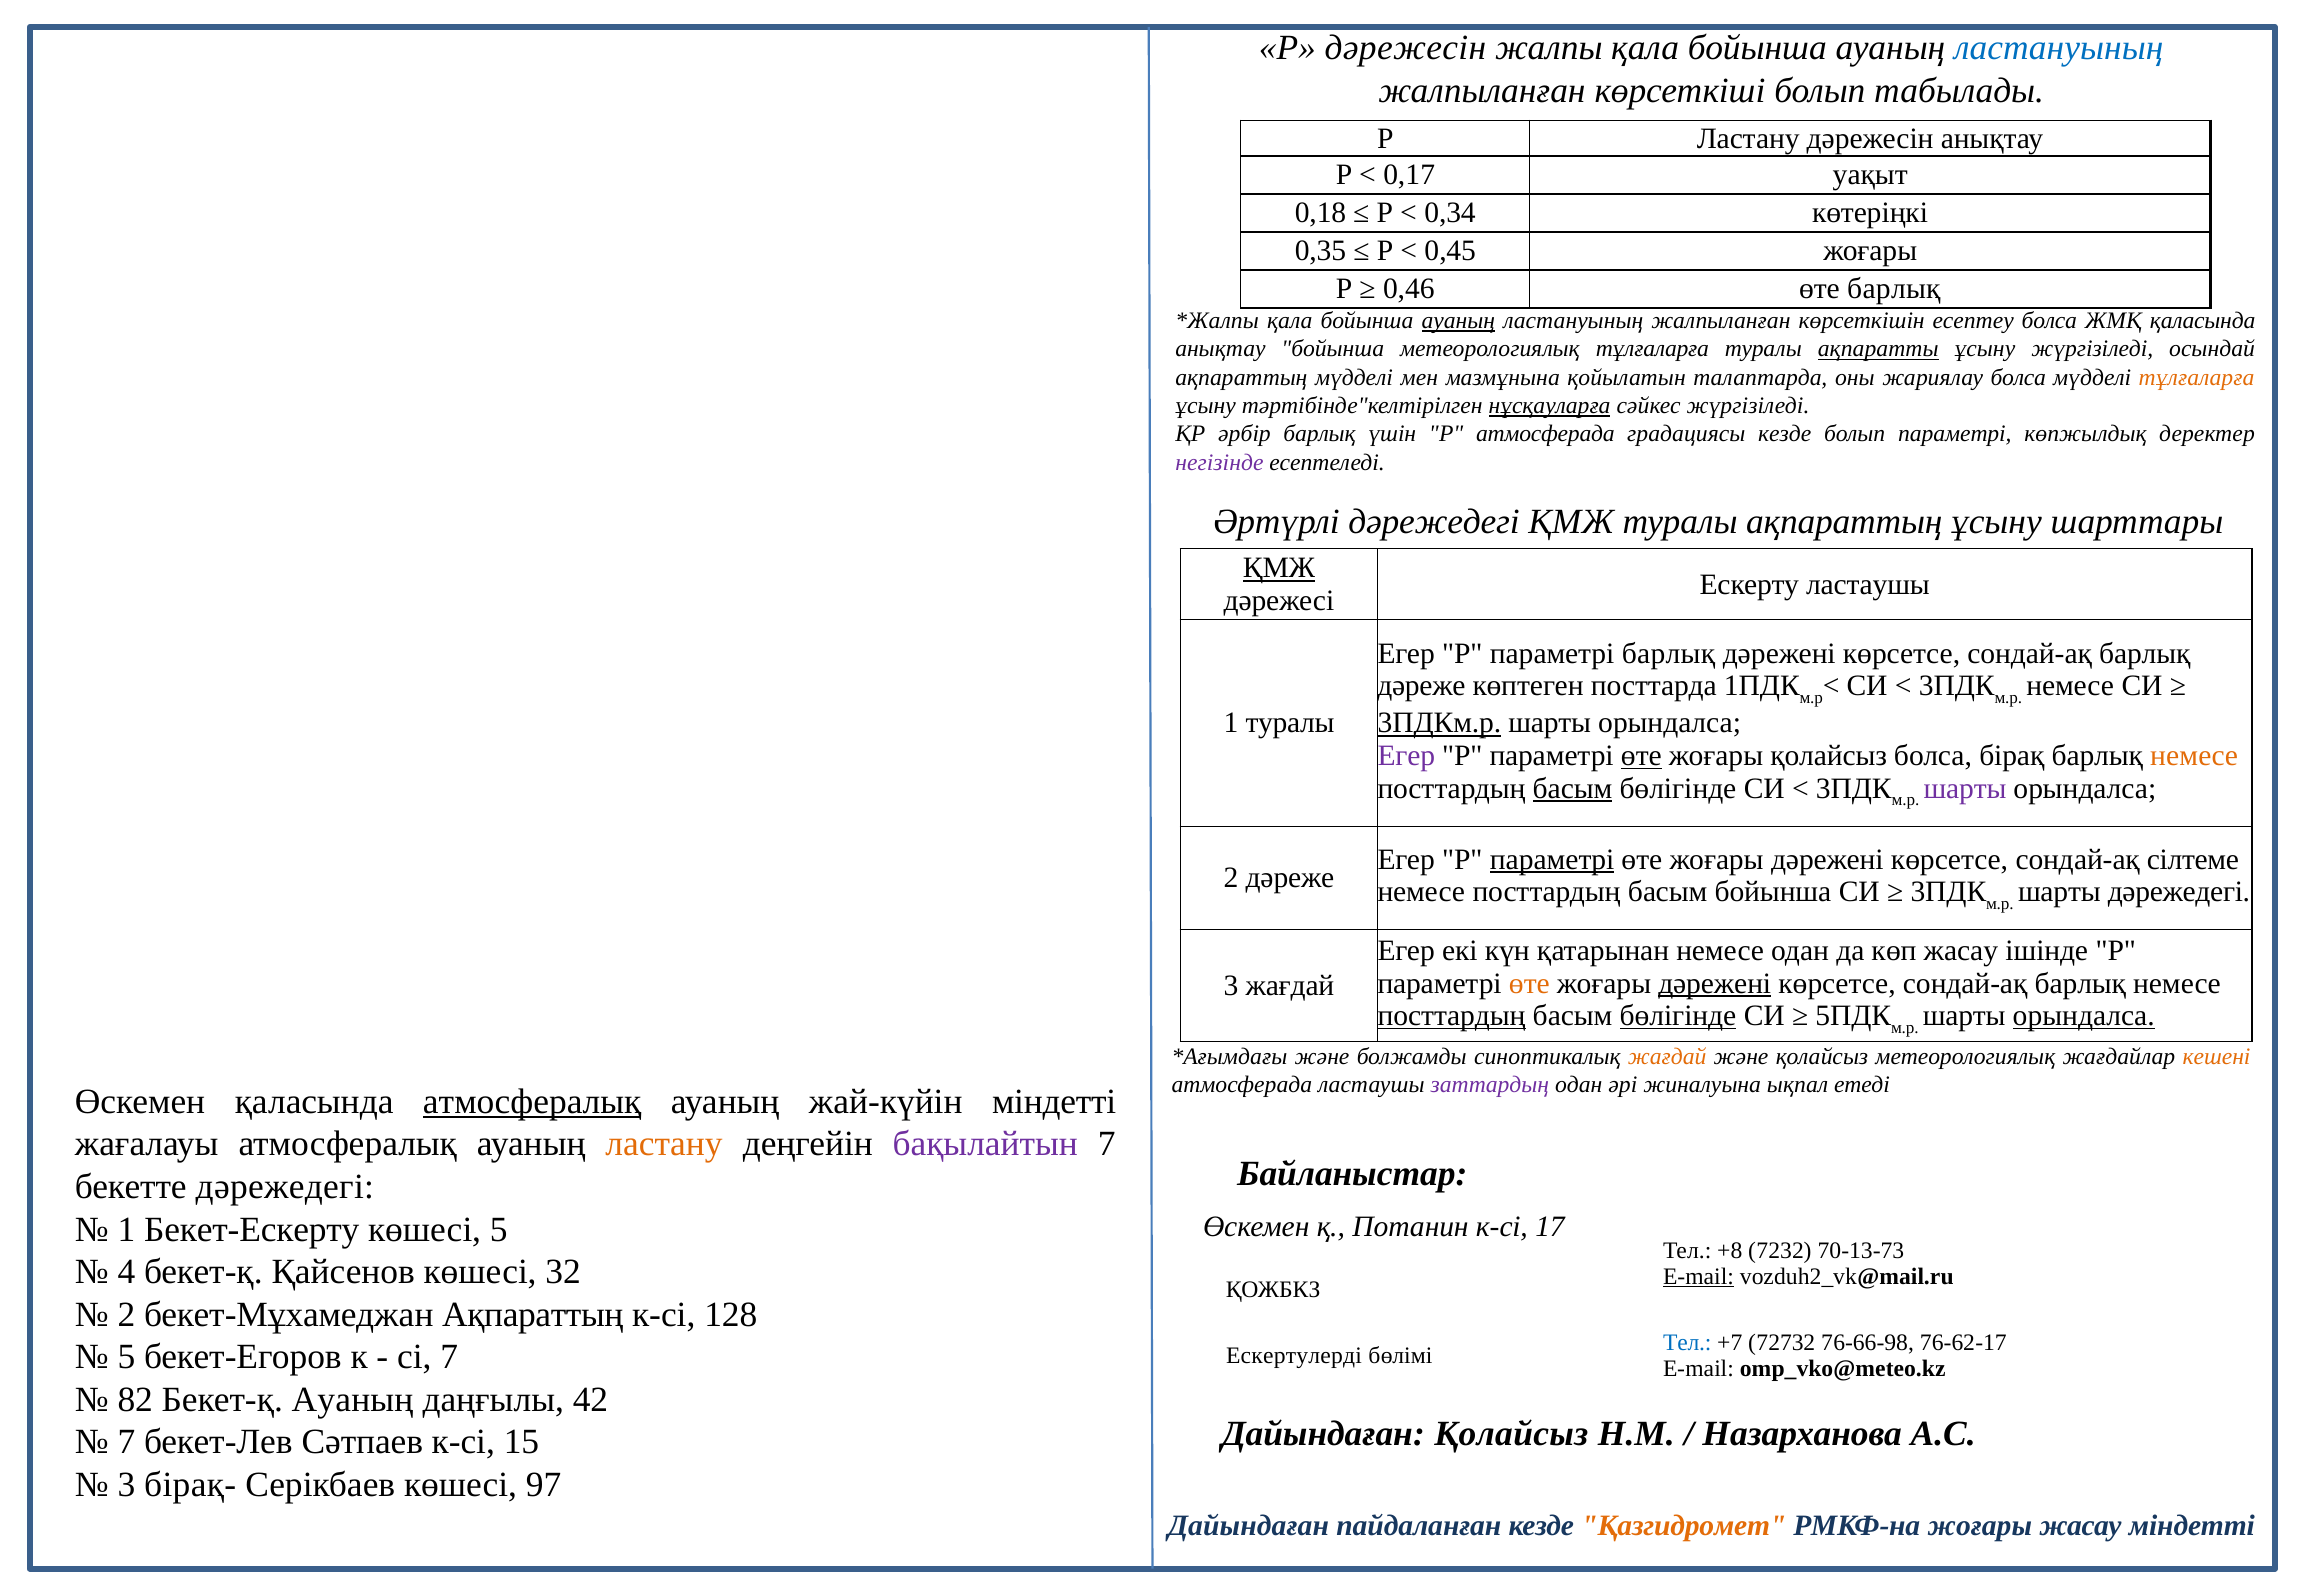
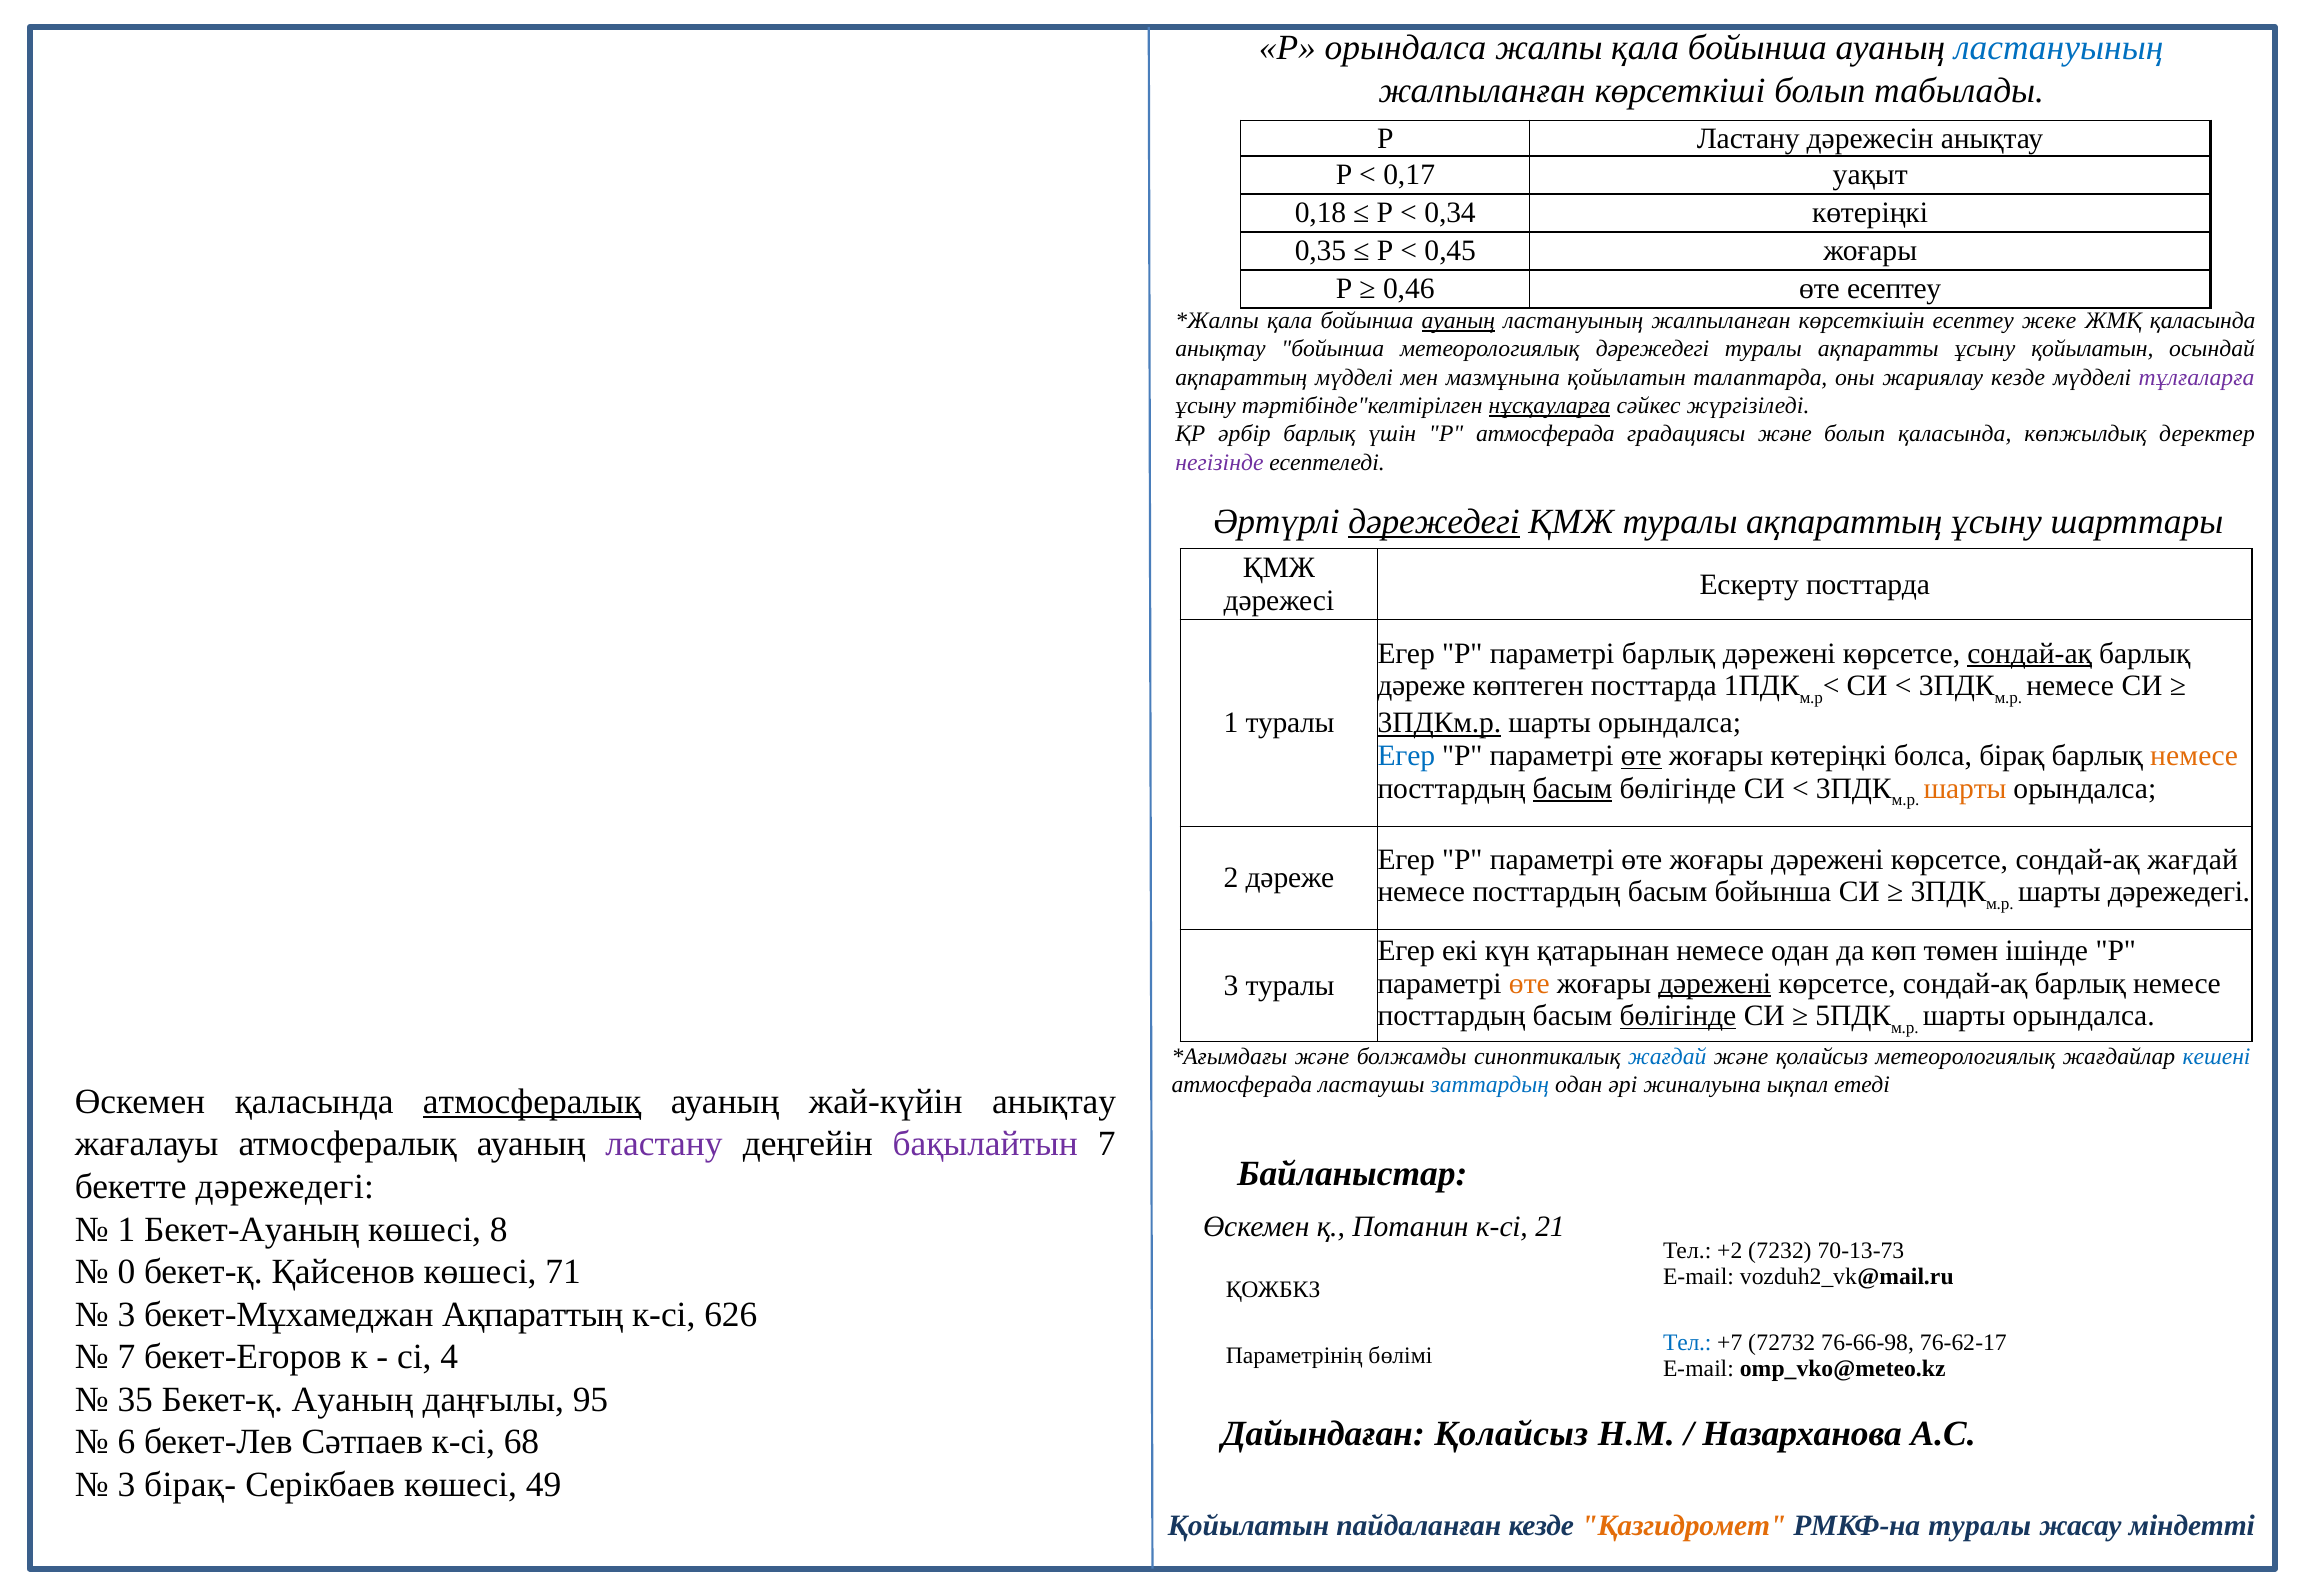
Р дәрежесін: дәрежесін -> орындалса
өте барлық: барлық -> есептеу
есептеу болса: болса -> жеке
метеорологиялық тұлғаларға: тұлғаларға -> дәрежедегі
ақпаратты underline: present -> none
ұсыну жүргізіледі: жүргізіледі -> қойылатын
жариялау болса: болса -> кезде
тұлғаларға at (2197, 377) colour: orange -> purple
градациясы кезде: кезде -> және
болып параметрі: параметрі -> қаласында
дәрежедегі at (1434, 522) underline: none -> present
ҚМЖ at (1279, 568) underline: present -> none
Ескерту ластаушы: ластаушы -> посттарда
сондай-ақ at (2030, 653) underline: none -> present
Егер at (1406, 756) colour: purple -> blue
жоғары қолайсыз: қолайсыз -> көтеріңкі
шарты at (1965, 788) colour: purple -> orange
параметрі at (1552, 859) underline: present -> none
сондай-ақ сілтеме: сілтеме -> жағдай
көп жасау: жасау -> төмен
3 жағдай: жағдай -> туралы
посттардың at (1452, 1016) underline: present -> none
орындалса at (2084, 1016) underline: present -> none
жағдай at (1667, 1056) colour: orange -> blue
кешені colour: orange -> blue
заттардың colour: purple -> blue
жай-күйін міндетті: міндетті -> анықтау
ластану at (664, 1144) colour: orange -> purple
17: 17 -> 21
Бекет-Ескерту: Бекет-Ескерту -> Бекет-Ауаның
көшесі 5: 5 -> 8
+8: +8 -> +2
4: 4 -> 0
32: 32 -> 71
E-mail at (1698, 1276) underline: present -> none
2 at (126, 1314): 2 -> 3
128: 128 -> 626
5 at (126, 1357): 5 -> 7
сі 7: 7 -> 4
Ескертулерді: Ескертулерді -> Параметрінің
82: 82 -> 35
42: 42 -> 95
7 at (126, 1442): 7 -> 6
15: 15 -> 68
97: 97 -> 49
Дайындаған at (1248, 1525): Дайындаған -> Қойылатын
РМКФ-на жоғары: жоғары -> туралы
